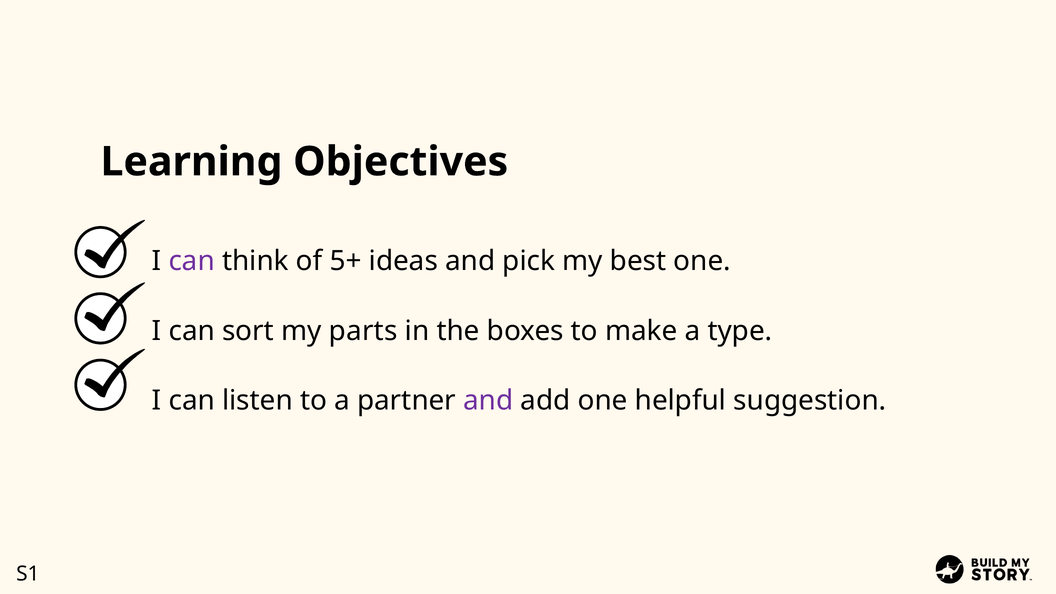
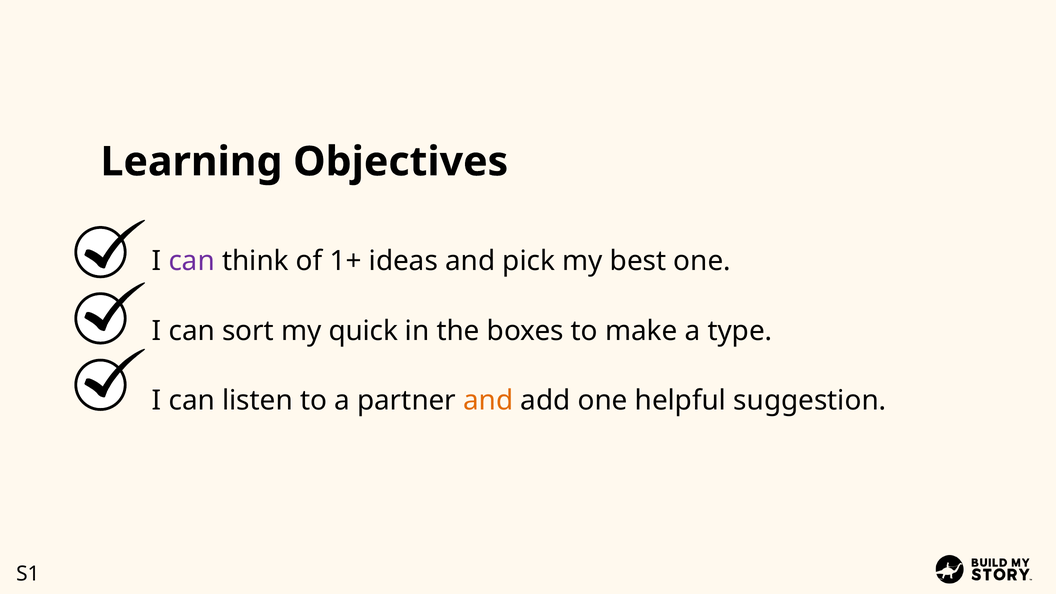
5+: 5+ -> 1+
parts: parts -> quick
and at (488, 401) colour: purple -> orange
